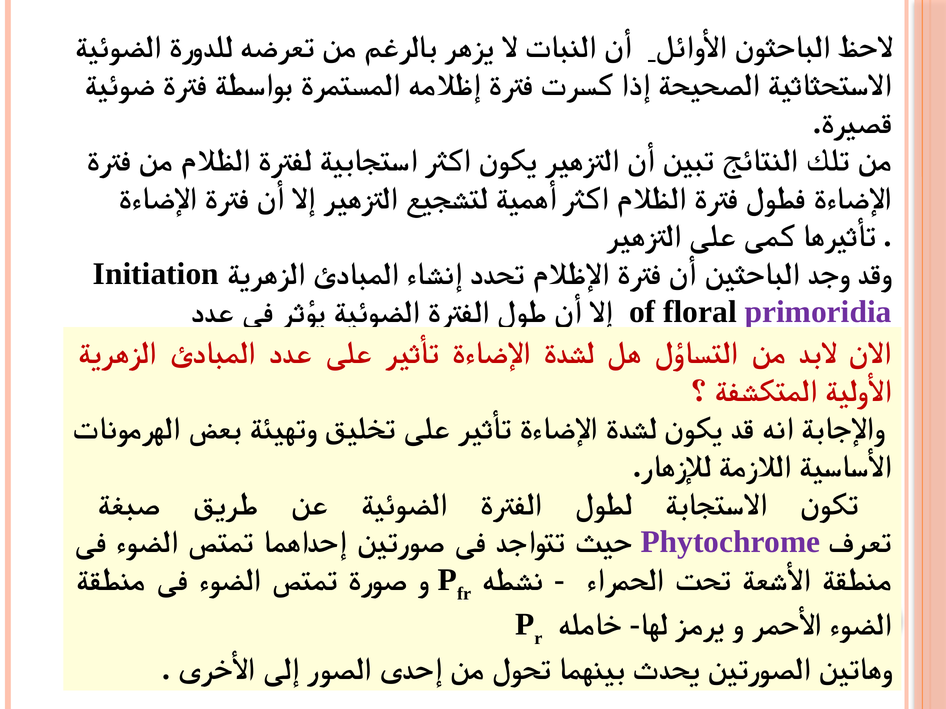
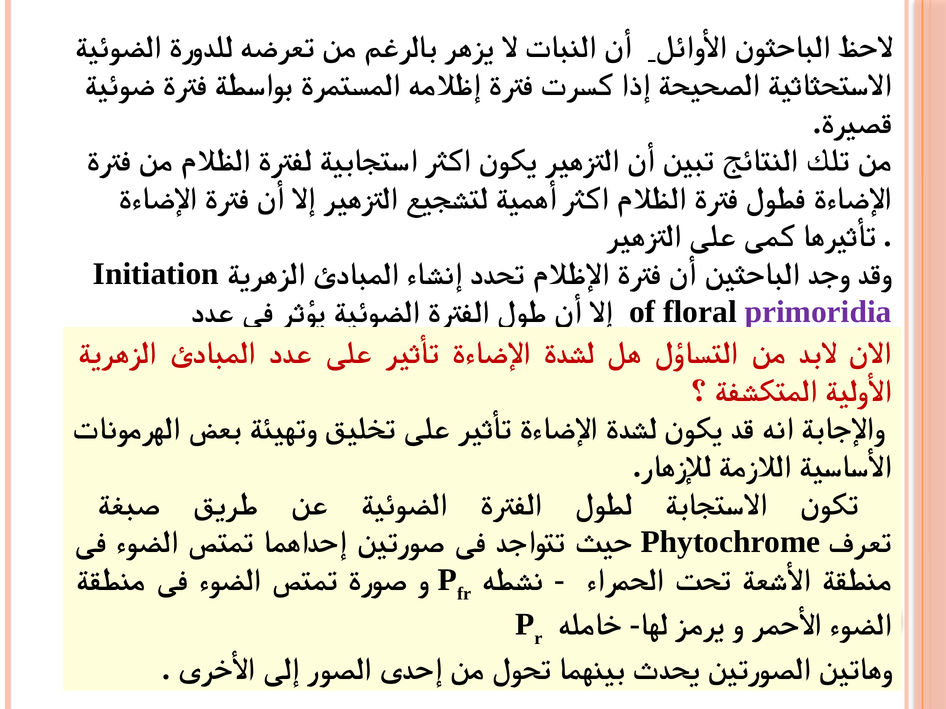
Phytochrome colour: purple -> black
